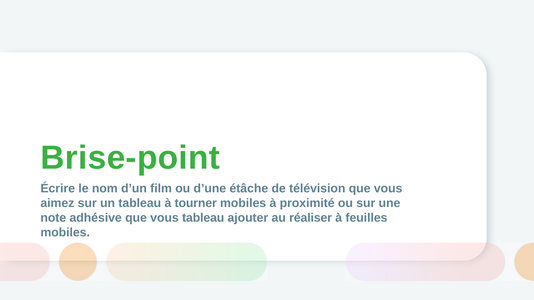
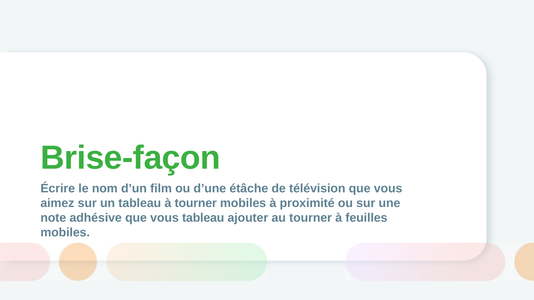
Brise-point: Brise-point -> Brise-façon
au réaliser: réaliser -> tourner
